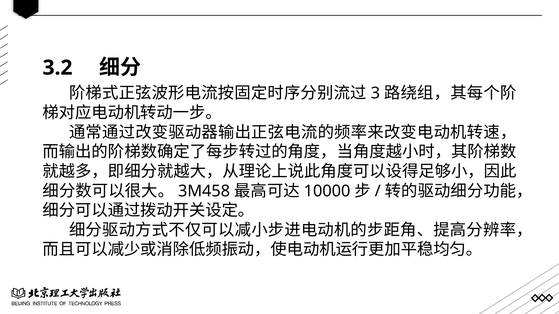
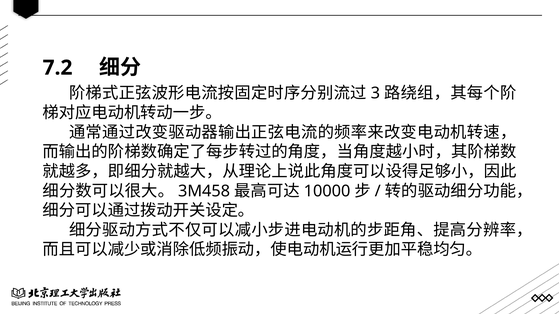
3.2: 3.2 -> 7.2
